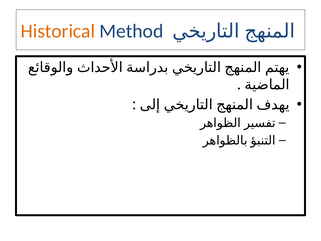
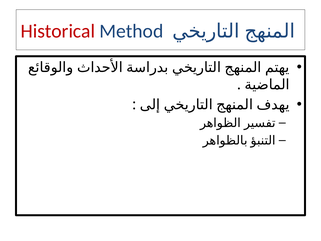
Historical colour: orange -> red
